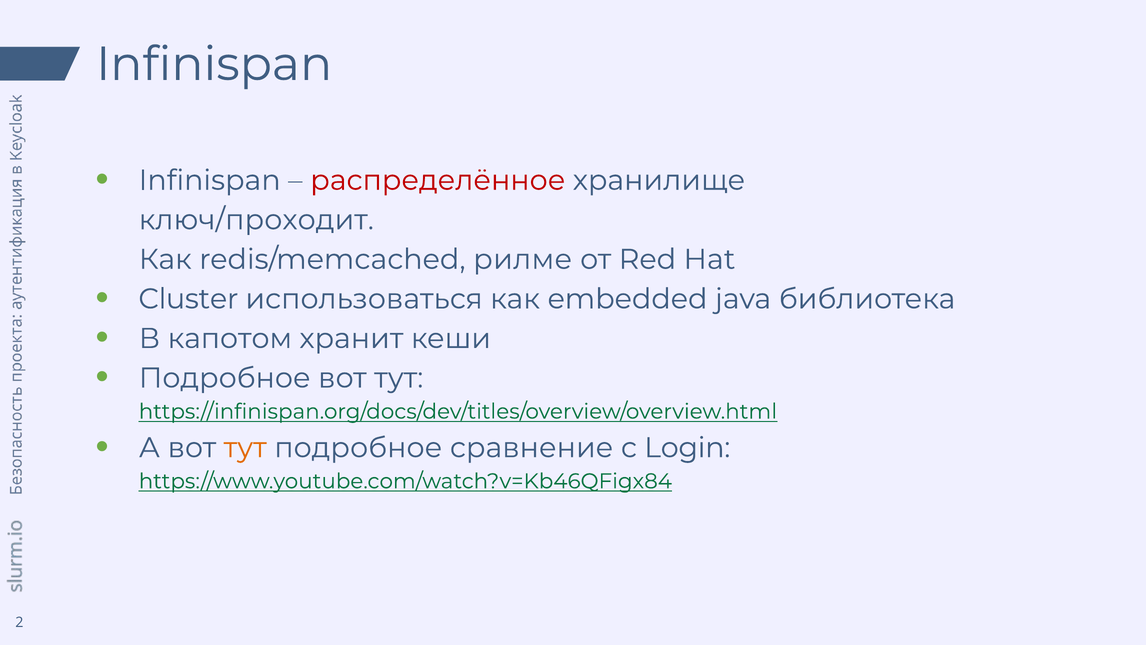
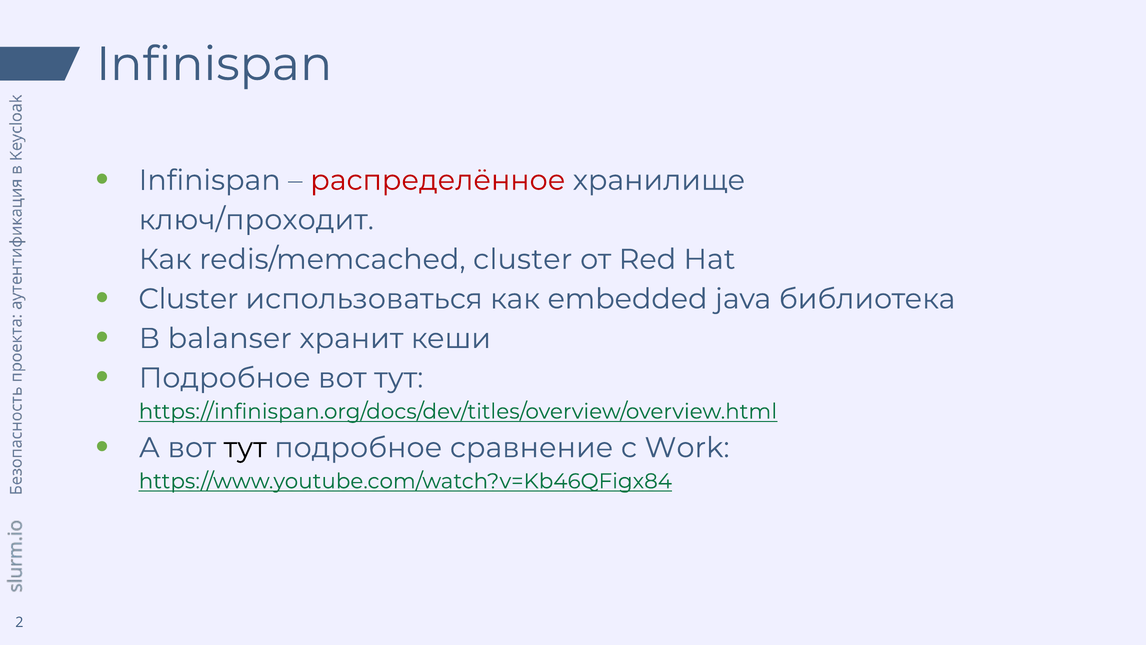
redis/memcached рилме: рилме -> cluster
капотом: капотом -> balanser
тут at (245, 447) colour: orange -> black
Login: Login -> Work
